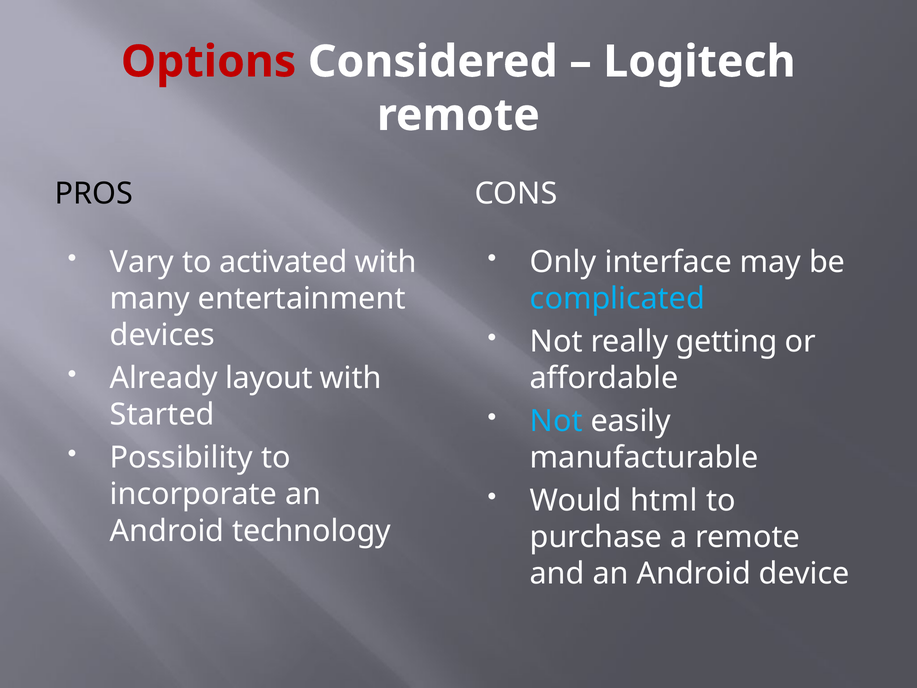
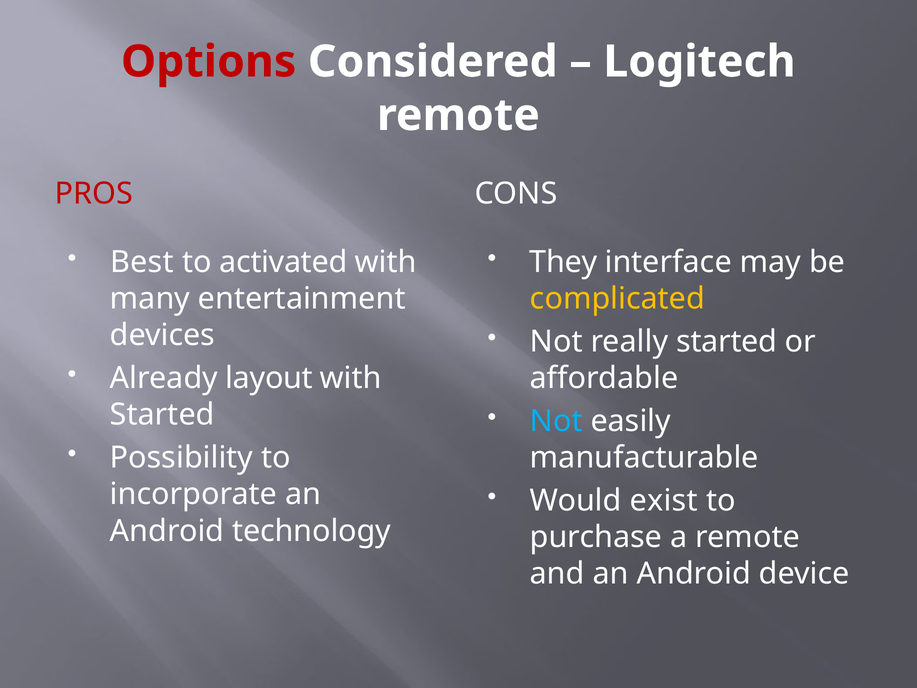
PROS colour: black -> red
Vary: Vary -> Best
Only: Only -> They
complicated colour: light blue -> yellow
really getting: getting -> started
html: html -> exist
